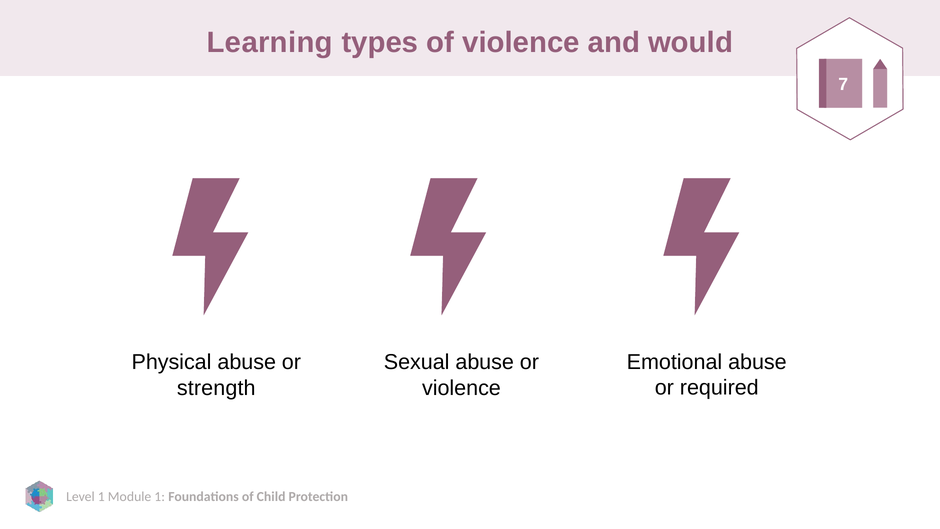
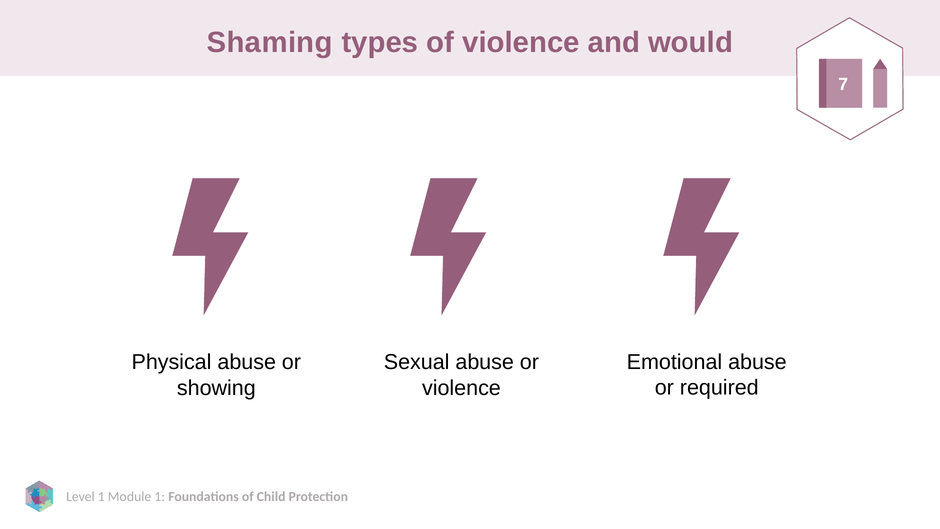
Learning: Learning -> Shaming
strength: strength -> showing
